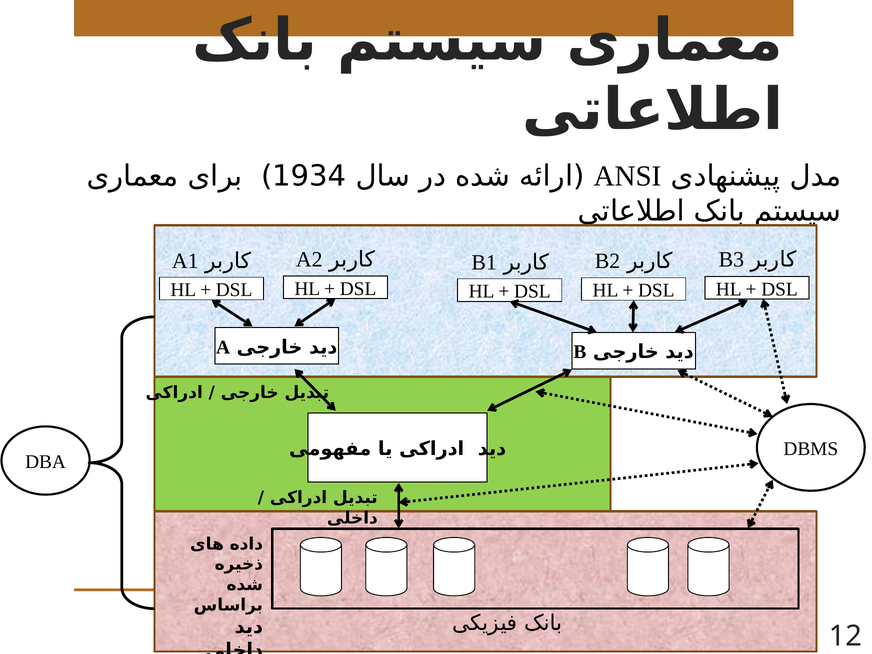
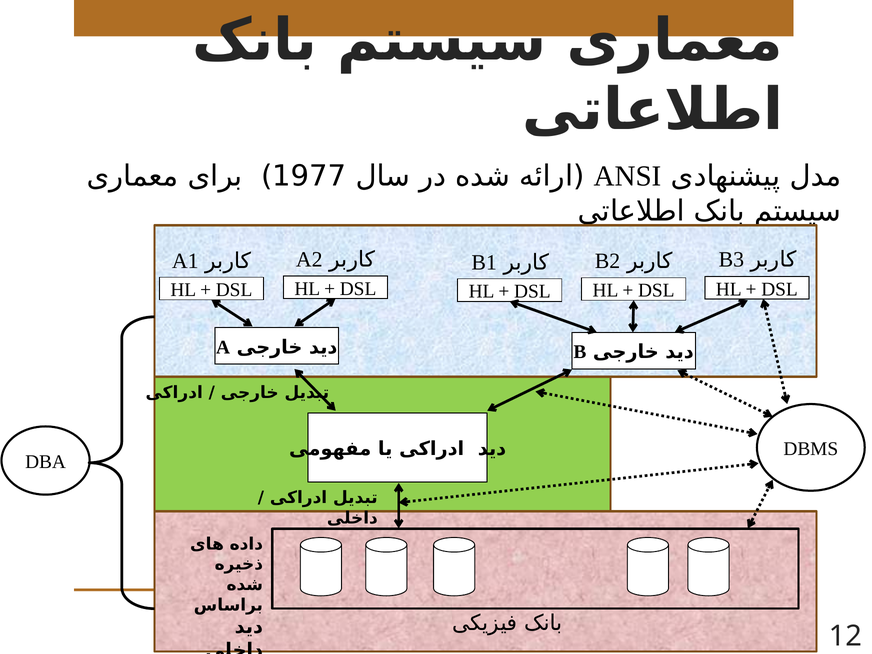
1934: 1934 -> 1977
